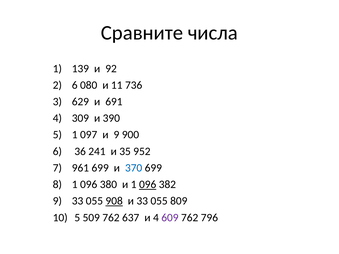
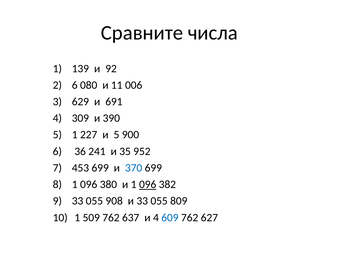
736: 736 -> 006
097: 097 -> 227
и 9: 9 -> 5
961: 961 -> 453
908 underline: present -> none
5 at (77, 218): 5 -> 1
609 colour: purple -> blue
796: 796 -> 627
